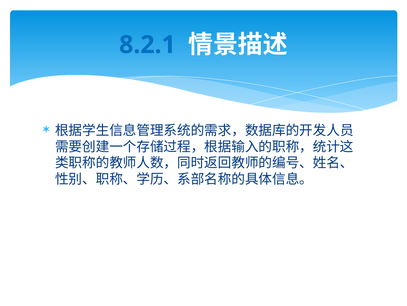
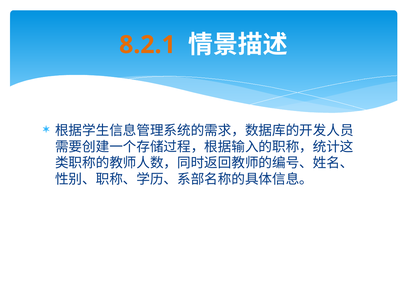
8.2.1 colour: blue -> orange
